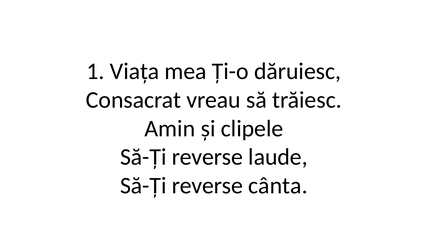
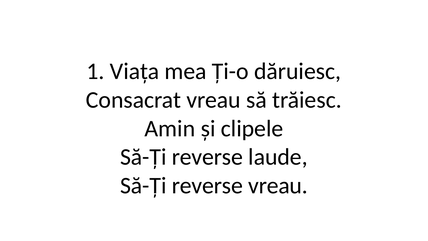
reverse cânta: cânta -> vreau
